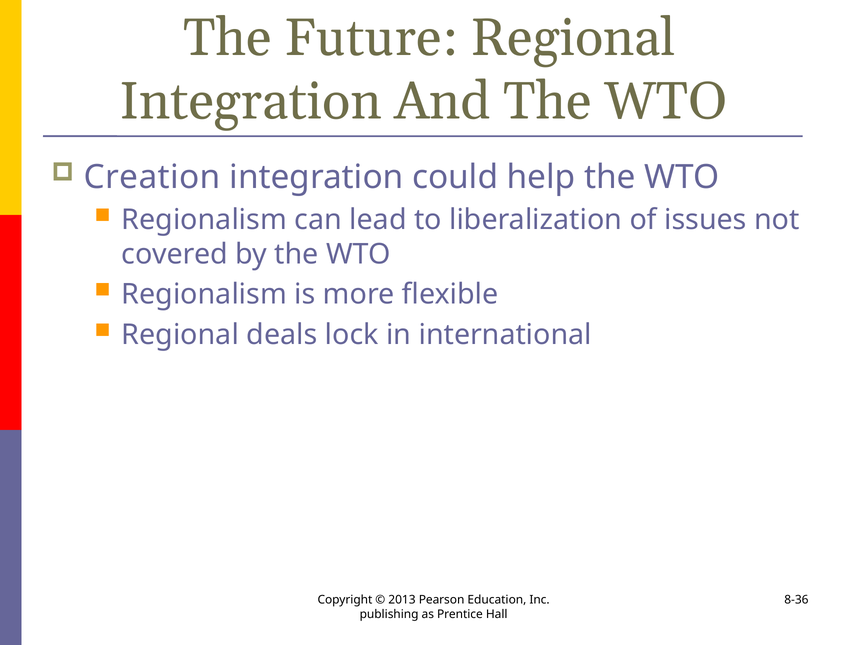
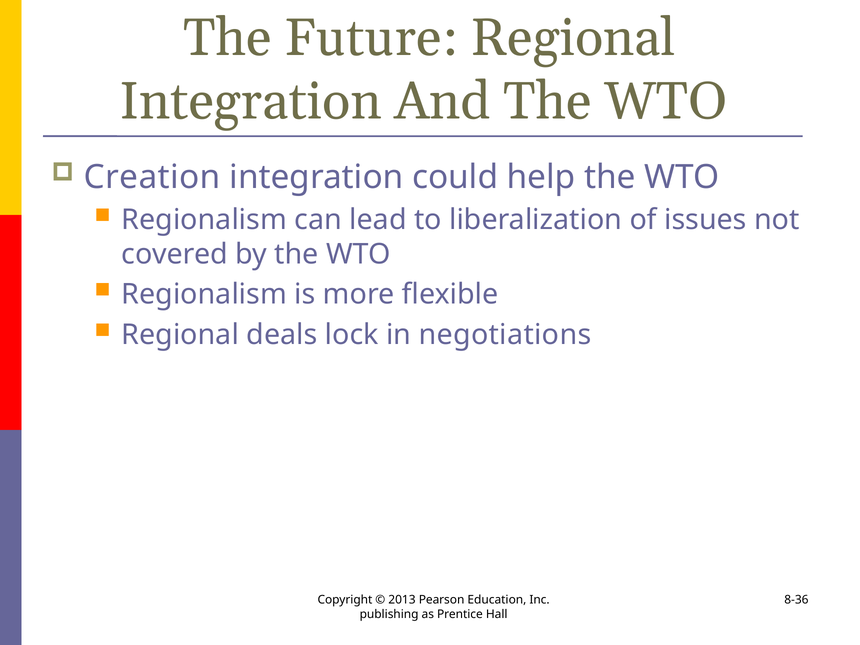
international: international -> negotiations
